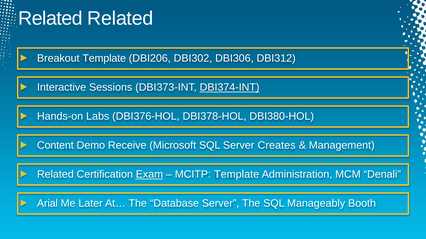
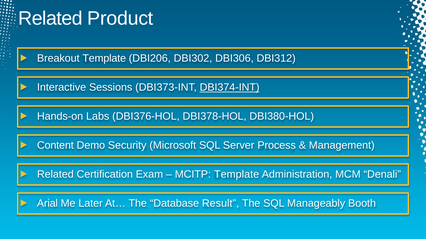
Related Related: Related -> Product
Receive: Receive -> Security
Creates: Creates -> Process
Exam underline: present -> none
Database Server: Server -> Result
